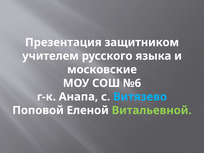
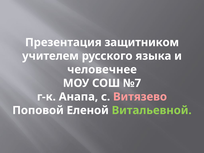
московские: московские -> человечнее
№6: №6 -> №7
Витязево colour: light blue -> pink
